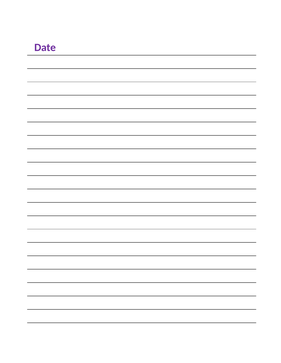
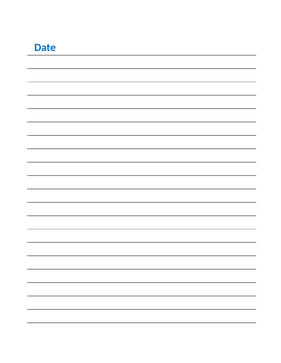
Date colour: purple -> blue
